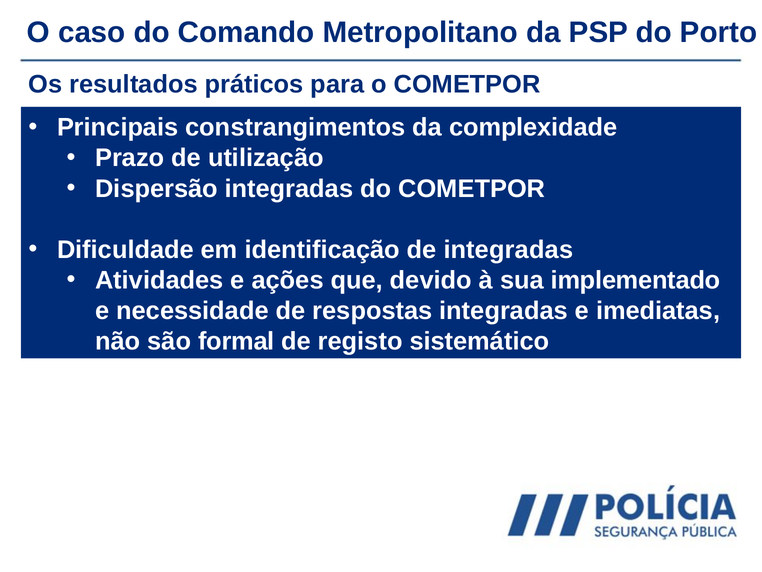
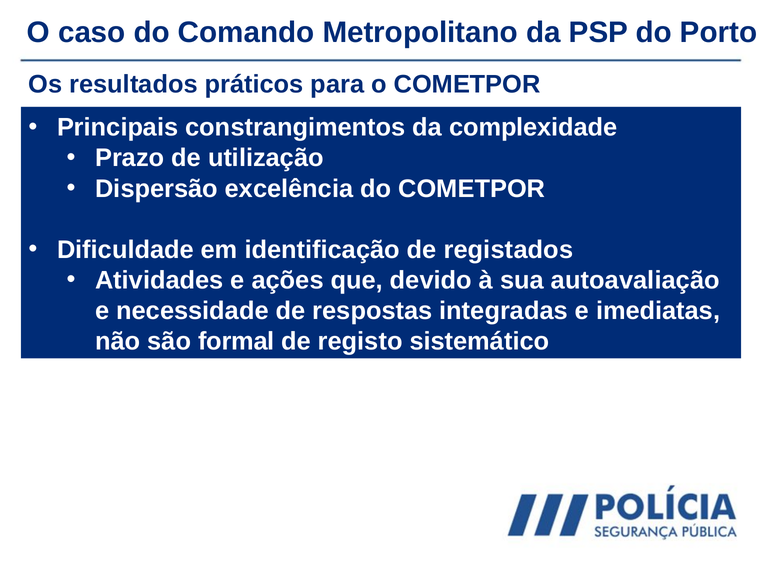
Dispersão integradas: integradas -> excelência
de integradas: integradas -> registados
implementado: implementado -> autoavaliação
